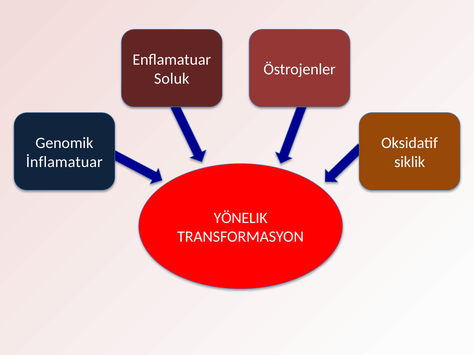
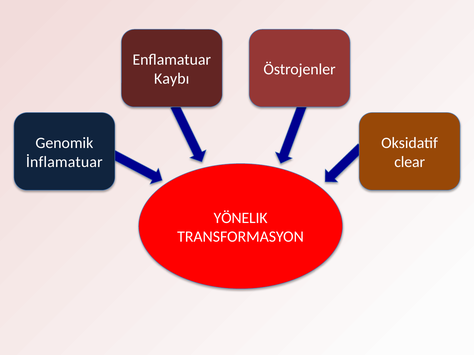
Soluk: Soluk -> Kaybı
siklik: siklik -> clear
